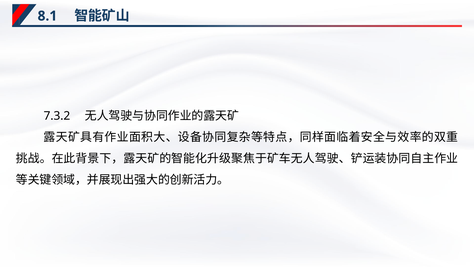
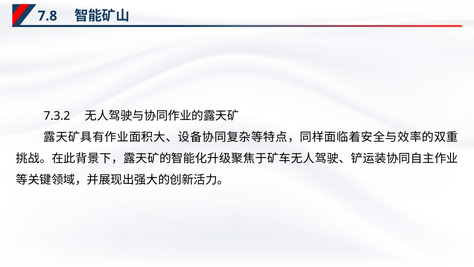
8.1: 8.1 -> 7.8
